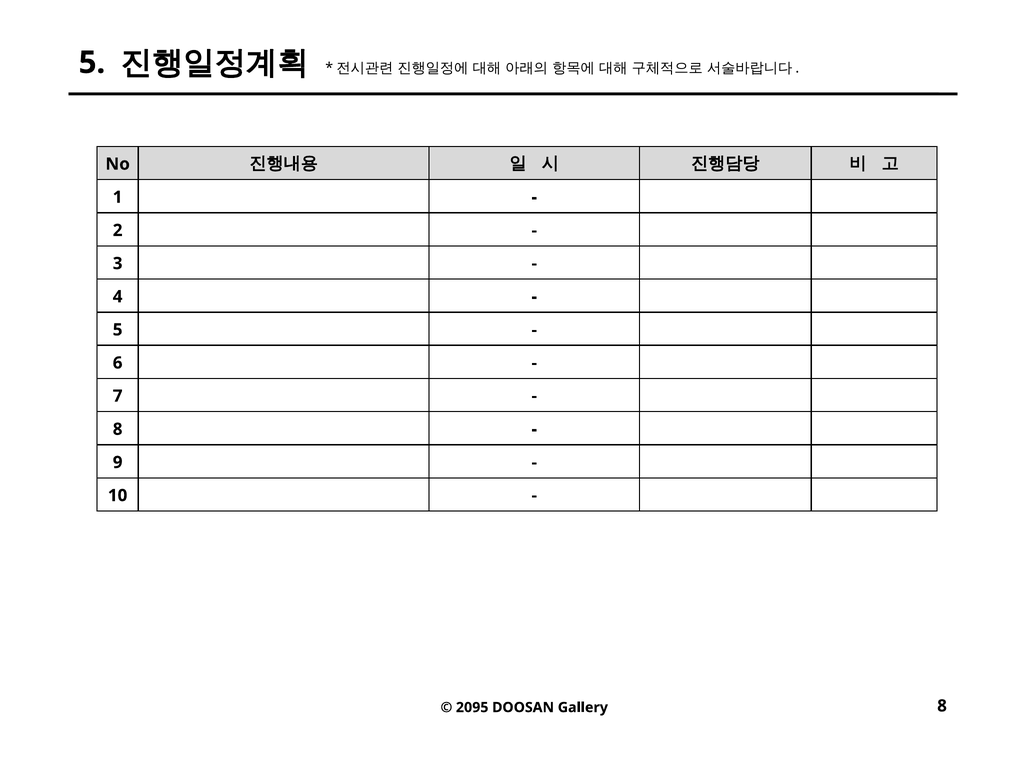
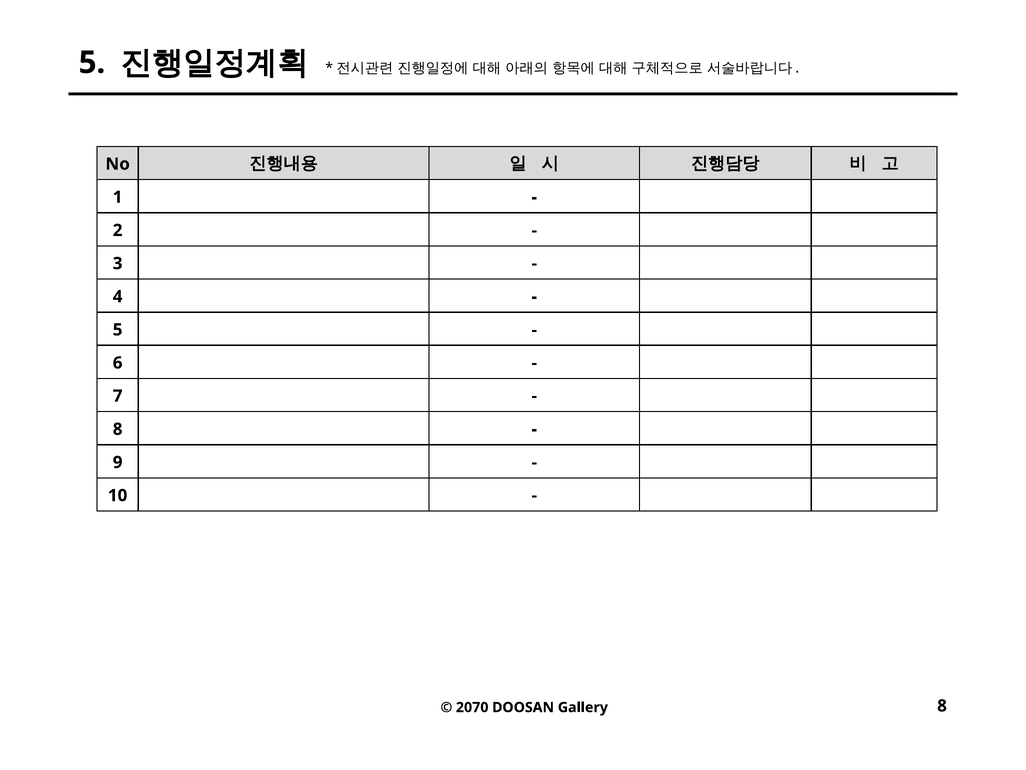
2095: 2095 -> 2070
